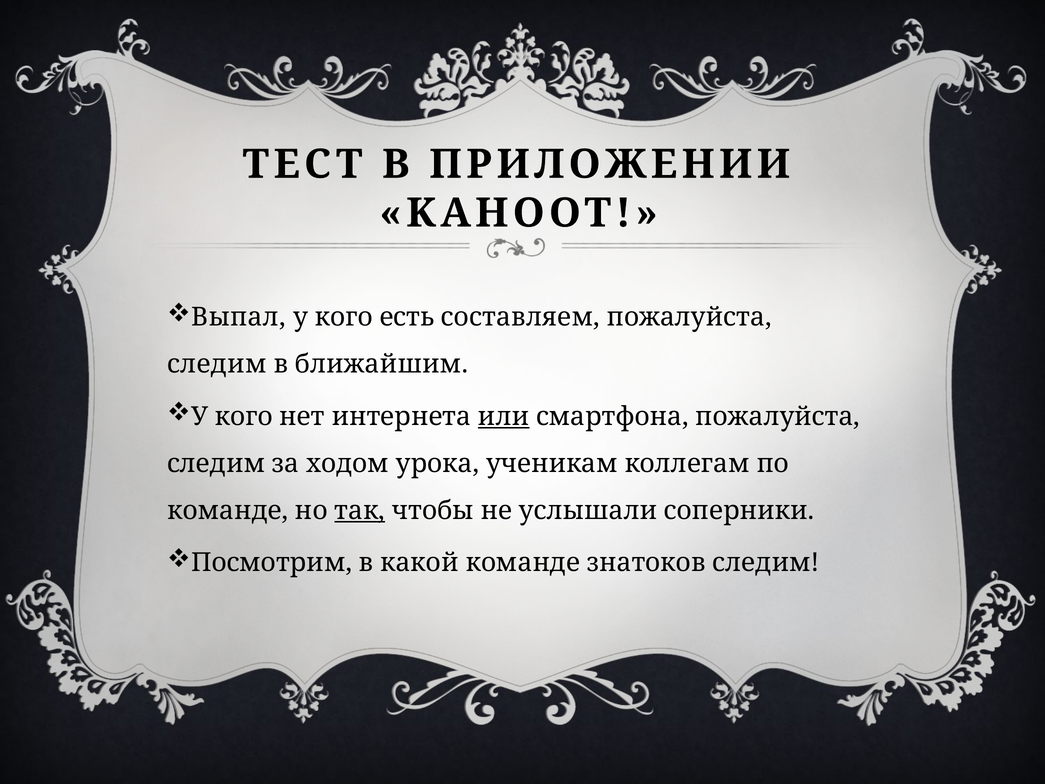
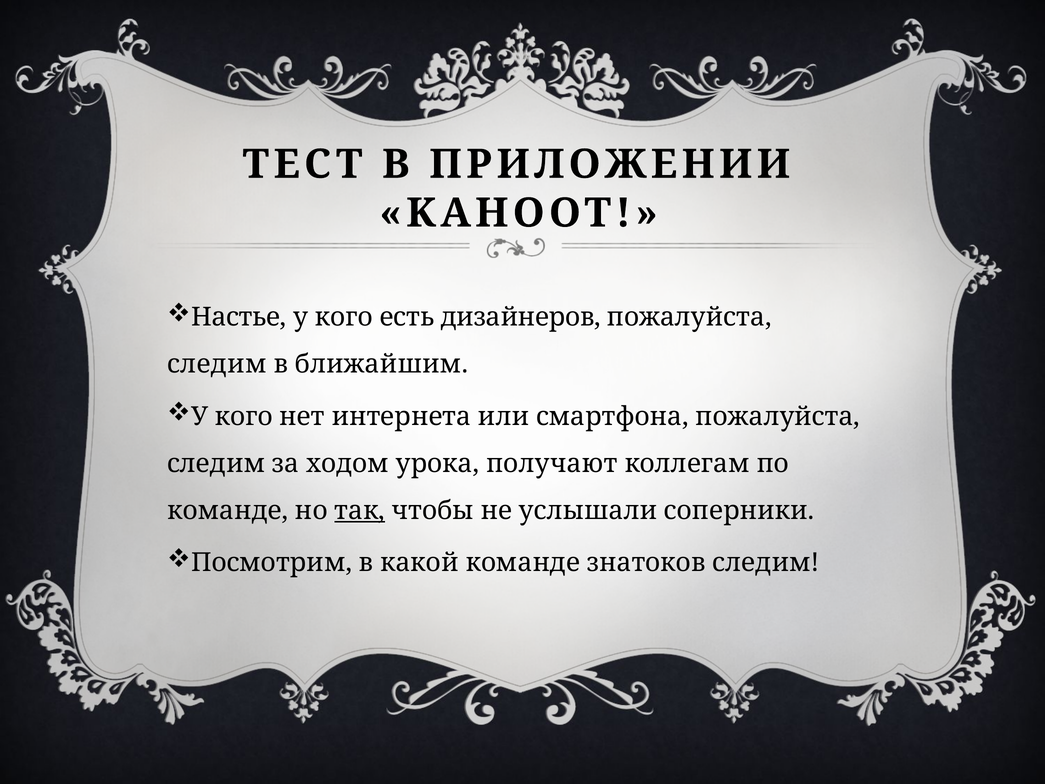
Выпал: Выпал -> Настье
составляем: составляем -> дизайнеров
или underline: present -> none
ученикам: ученикам -> получают
